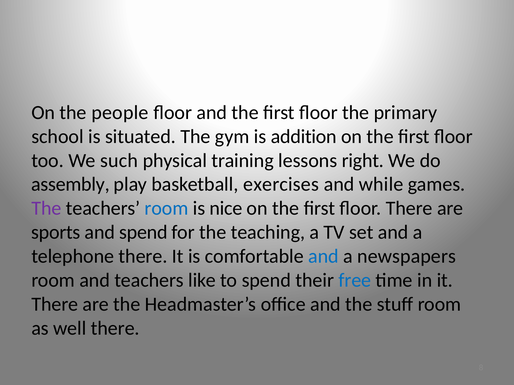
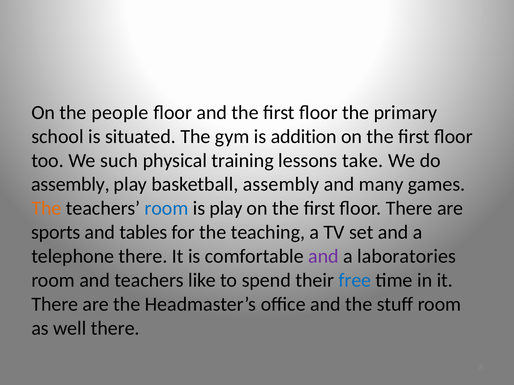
right: right -> take
basketball exercises: exercises -> assembly
while: while -> many
The at (46, 209) colour: purple -> orange
is nice: nice -> play
and spend: spend -> tables
and at (323, 257) colour: blue -> purple
newspapers: newspapers -> laboratories
